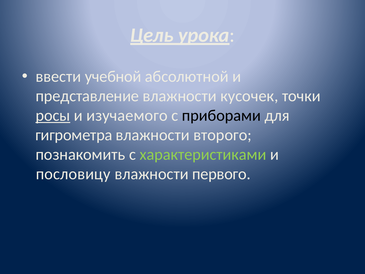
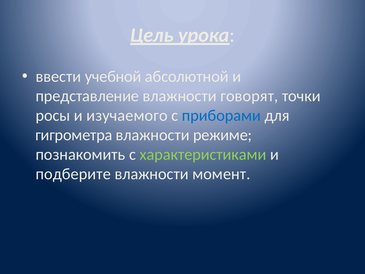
кусочек: кусочек -> говорят
росы underline: present -> none
приборами colour: black -> blue
второго: второго -> режиме
пословицу: пословицу -> подберите
первого: первого -> момент
